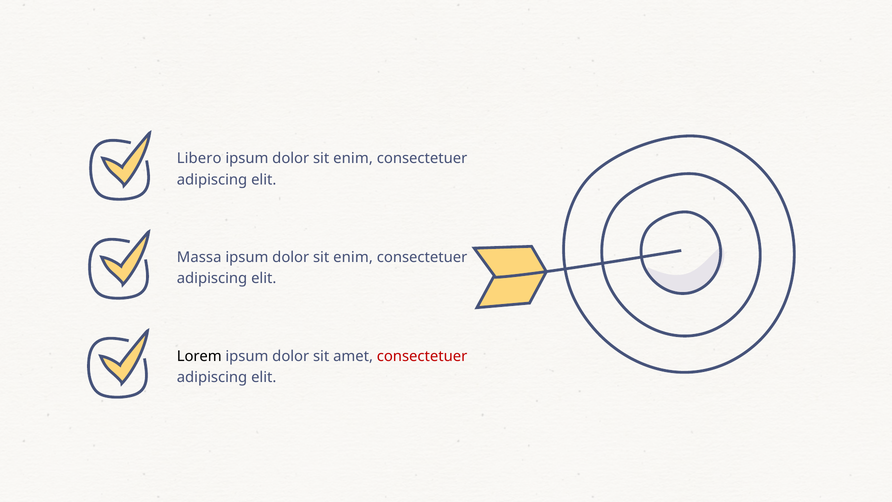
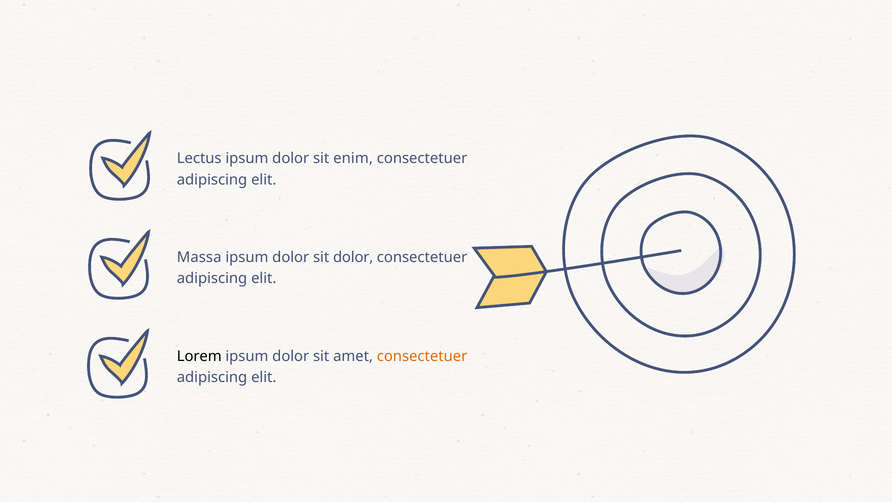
Libero: Libero -> Lectus
enim at (353, 257): enim -> dolor
consectetuer at (422, 356) colour: red -> orange
